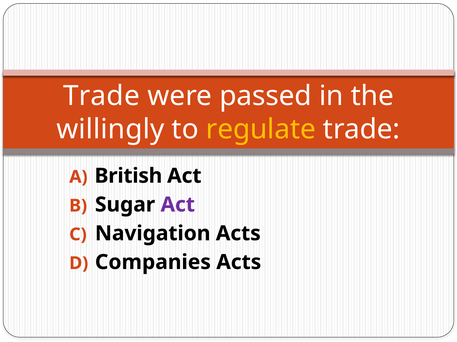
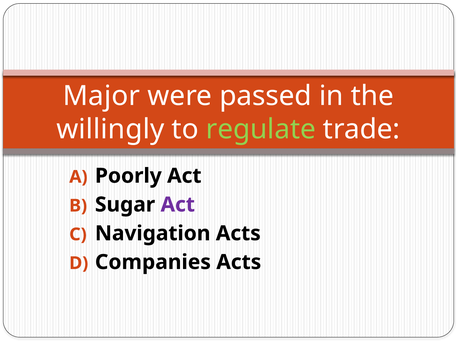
Trade at (101, 96): Trade -> Major
regulate colour: yellow -> light green
British: British -> Poorly
